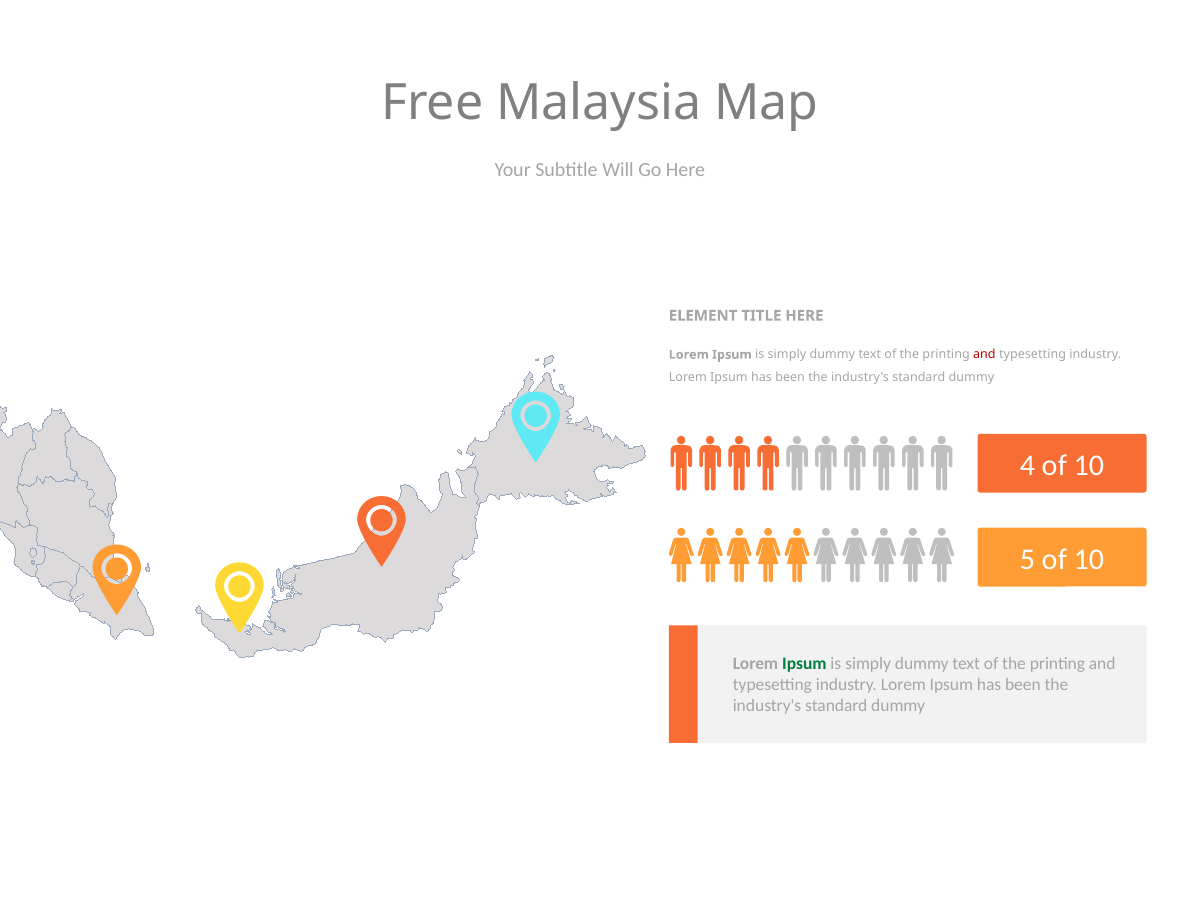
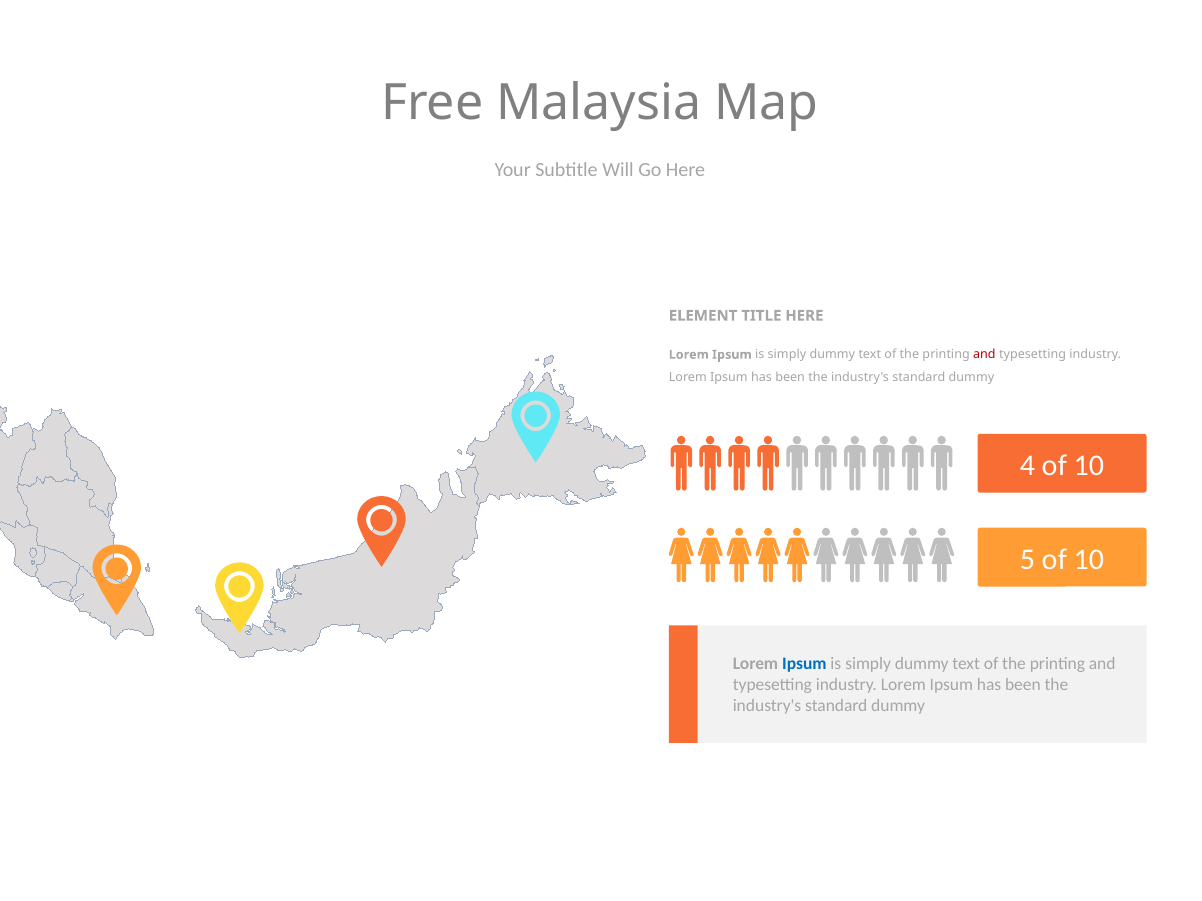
Ipsum at (804, 665) colour: green -> blue
